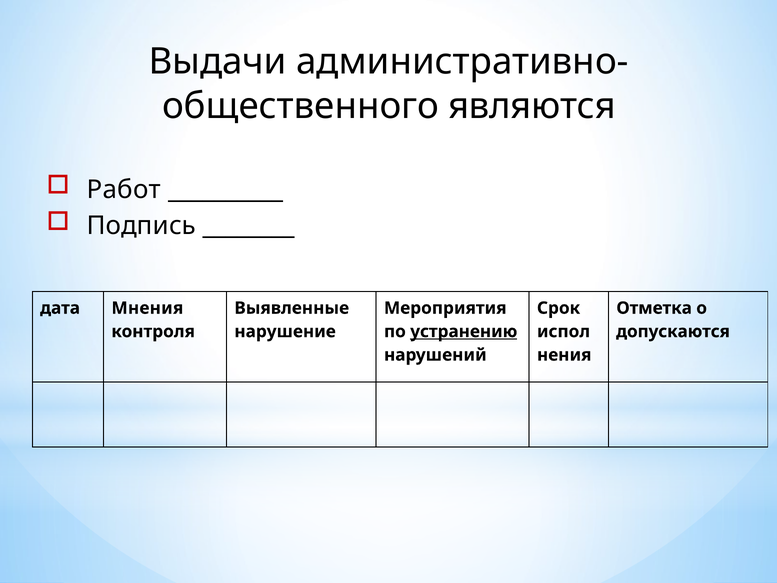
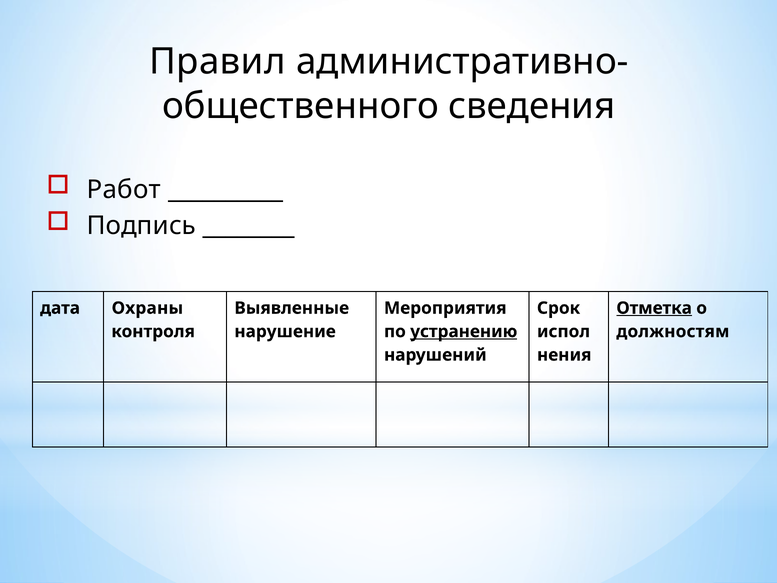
Выдачи: Выдачи -> Правил
являются: являются -> сведения
Мнения: Мнения -> Охраны
Отметка underline: none -> present
допускаются: допускаются -> должностям
